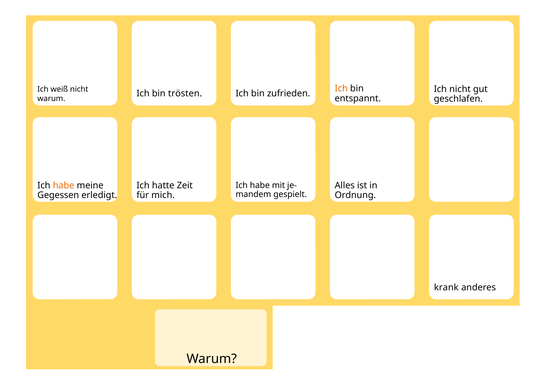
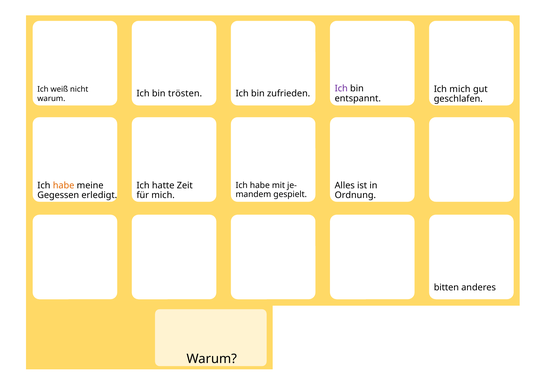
Ich at (341, 89) colour: orange -> purple
Ich nicht: nicht -> mich
krank: krank -> bitten
